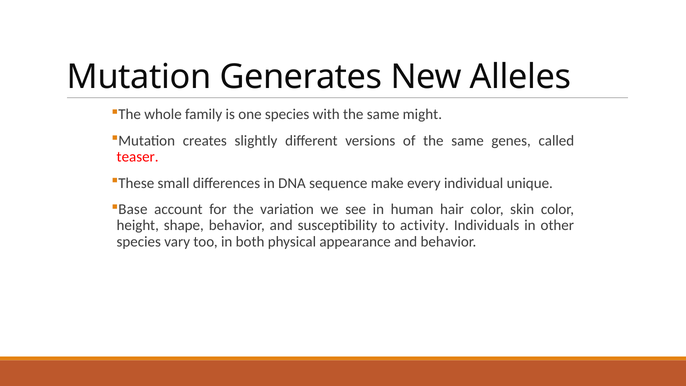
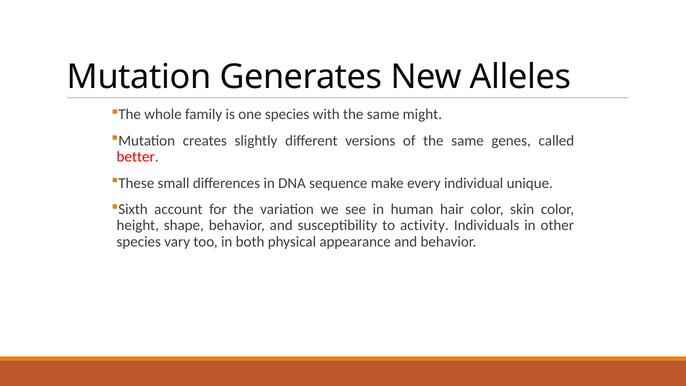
teaser: teaser -> better
Base: Base -> Sixth
